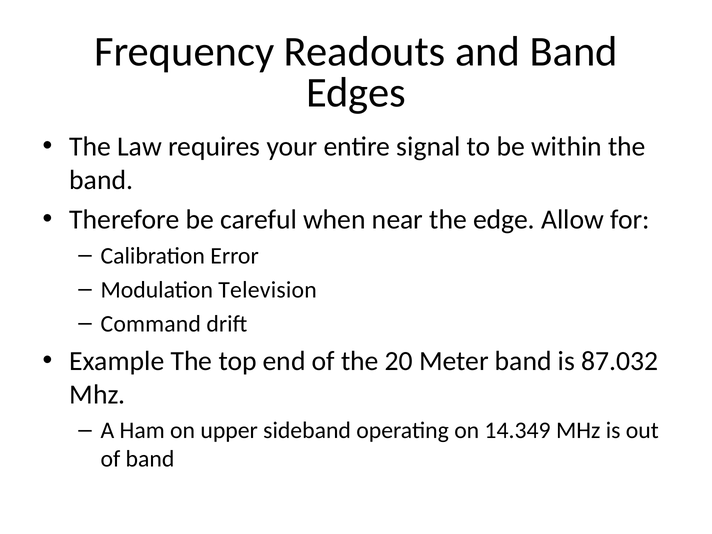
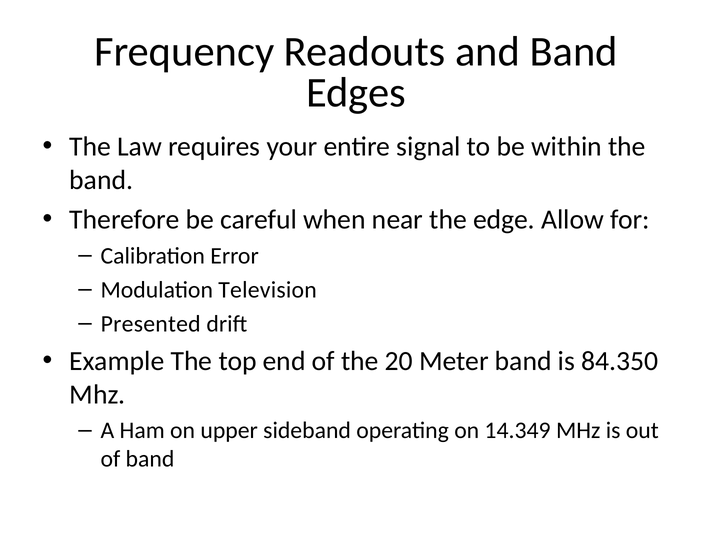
Command: Command -> Presented
87.032: 87.032 -> 84.350
